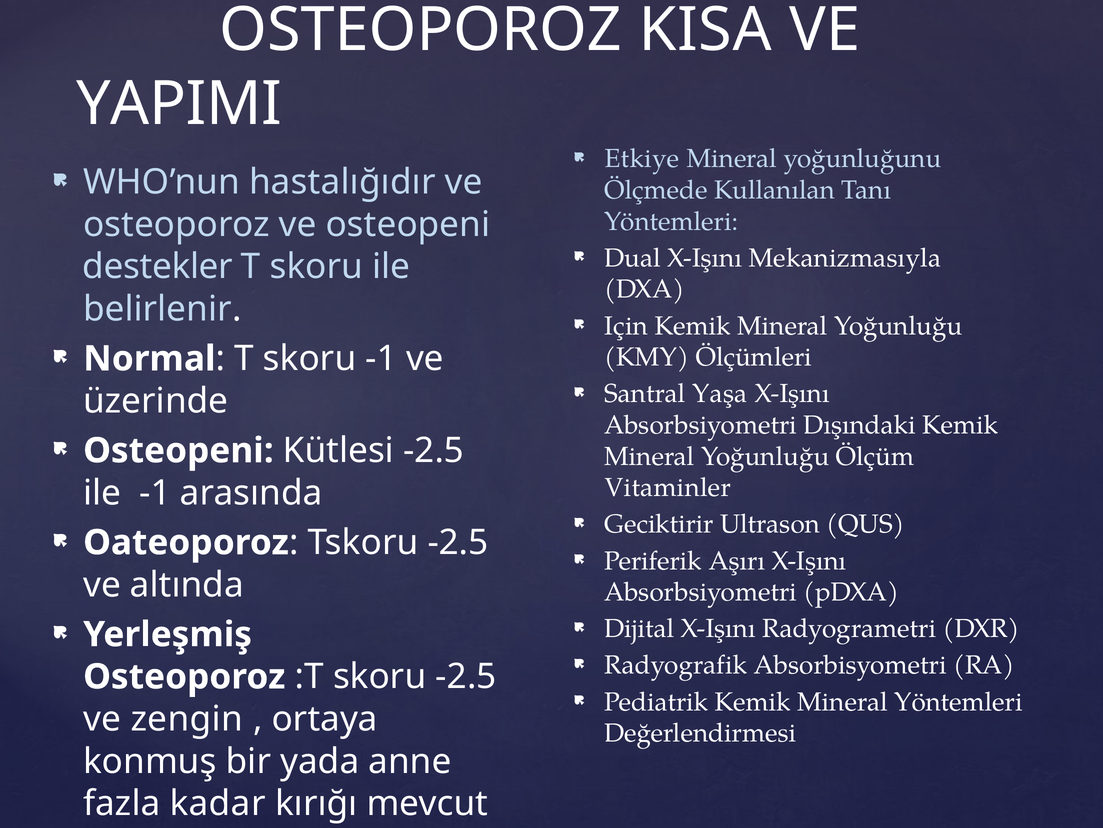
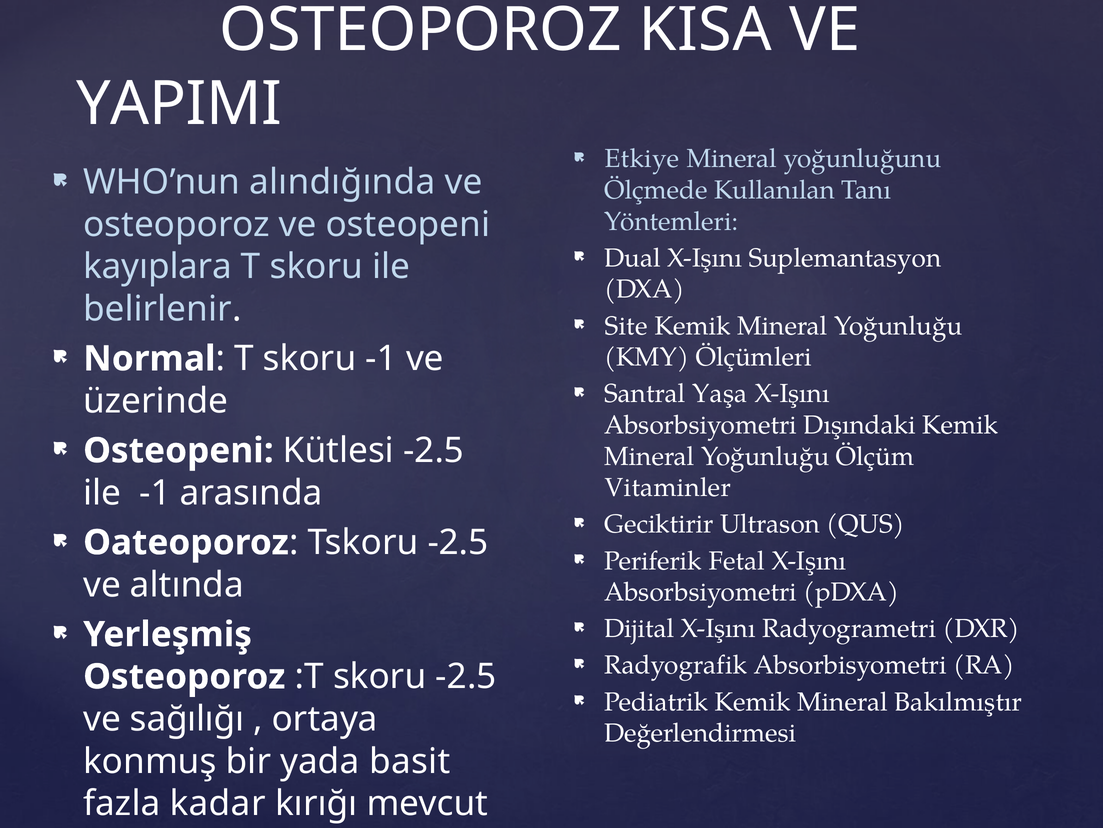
hastalığıdır: hastalığıdır -> alındığında
Mekanizmasıyla: Mekanizmasıyla -> Suplemantasyon
destekler: destekler -> kayıplara
Için: Için -> Site
Aşırı: Aşırı -> Fetal
Mineral Yöntemleri: Yöntemleri -> Bakılmıştır
zengin: zengin -> sağılığı
anne: anne -> basit
